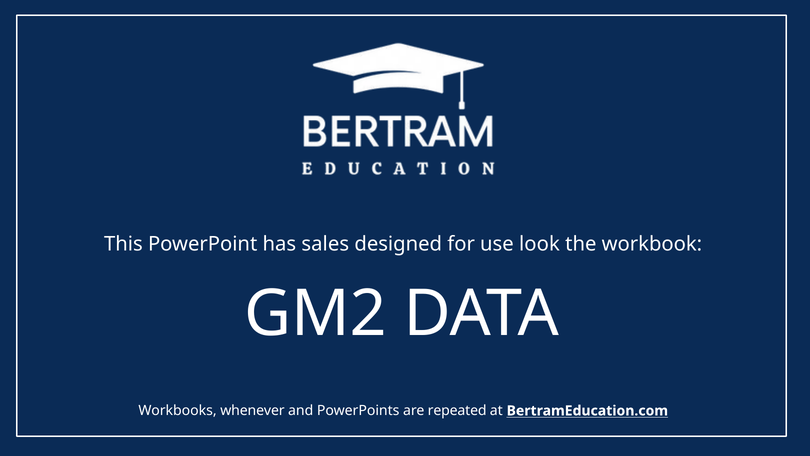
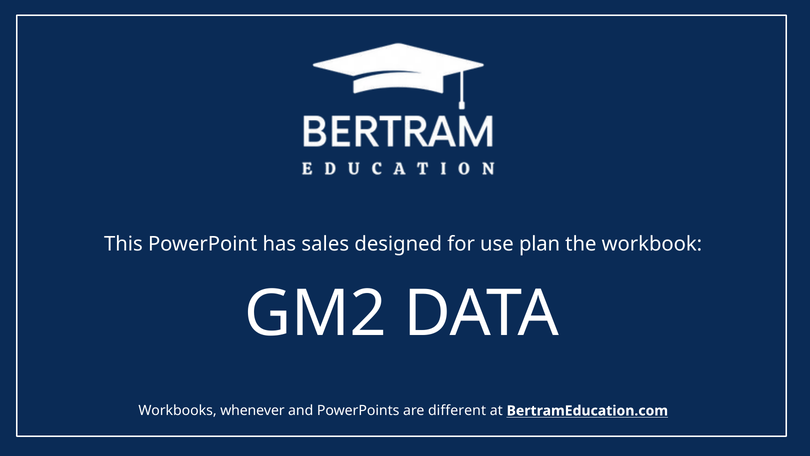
look: look -> plan
repeated: repeated -> different
